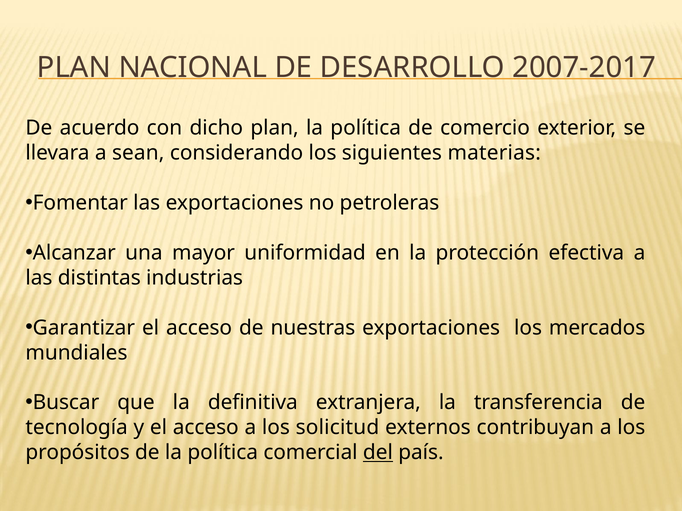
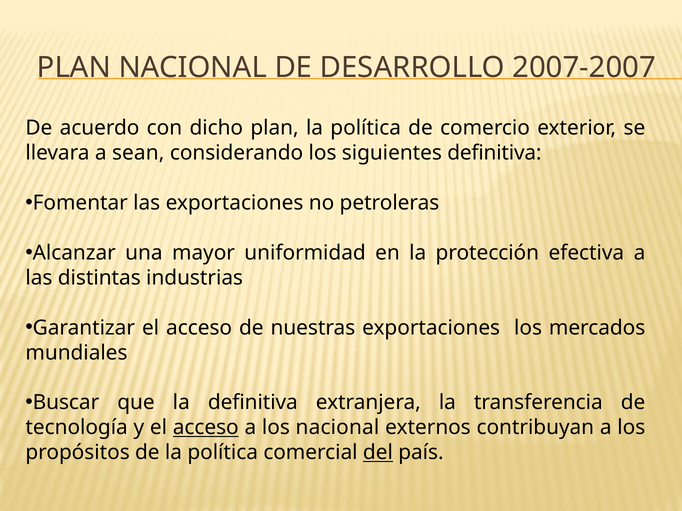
2007-2017: 2007-2017 -> 2007-2007
siguientes materias: materias -> definitiva
acceso at (206, 428) underline: none -> present
los solicitud: solicitud -> nacional
